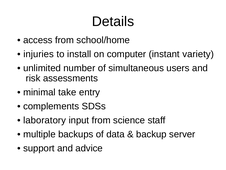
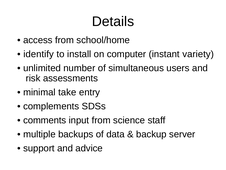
injuries: injuries -> identify
laboratory: laboratory -> comments
